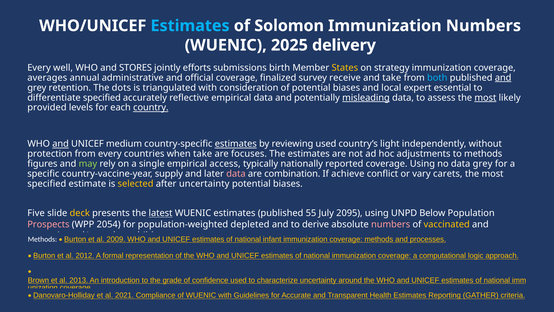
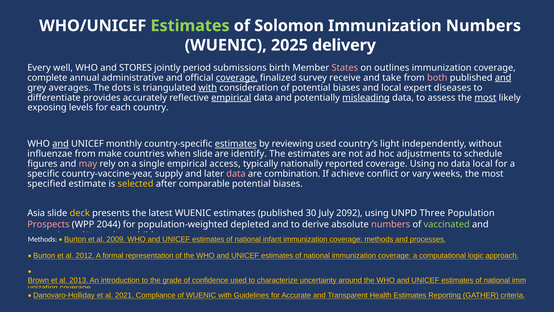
Estimates at (190, 26) colour: light blue -> light green
efforts: efforts -> period
States colour: yellow -> pink
strategy: strategy -> outlines
averages: averages -> complete
coverage at (237, 78) underline: none -> present
both colour: light blue -> pink
retention: retention -> averages
with at (208, 88) underline: none -> present
essential: essential -> diseases
differentiate specified: specified -> provides
empirical at (231, 98) underline: none -> present
provided: provided -> exposing
country underline: present -> none
medium: medium -> monthly
protection: protection -> influenzae
from every: every -> make
when take: take -> slide
focuses: focuses -> identify
to methods: methods -> schedule
may colour: light green -> pink
data grey: grey -> local
carets: carets -> weeks
after uncertainty: uncertainty -> comparable
Five: Five -> Asia
latest underline: present -> none
55: 55 -> 30
2095: 2095 -> 2092
Below: Below -> Three
2054: 2054 -> 2044
vaccinated colour: yellow -> light green
